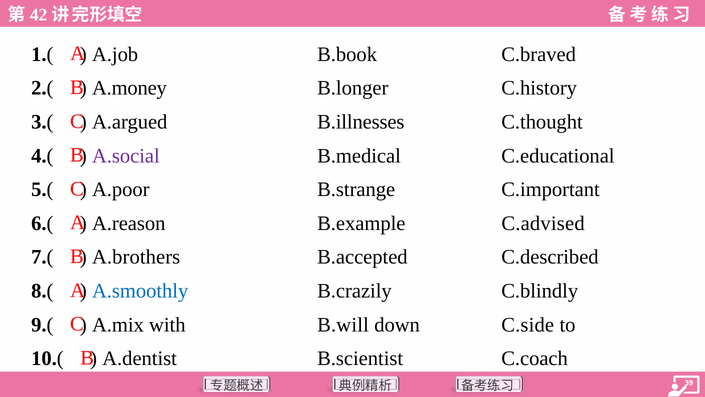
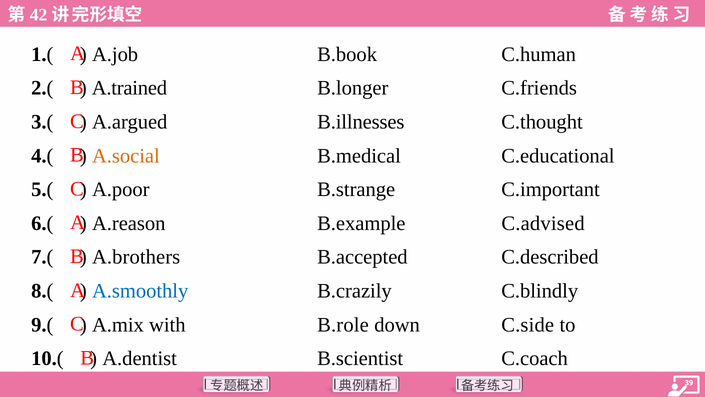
C.braved: C.braved -> C.human
A.money: A.money -> A.trained
C.history: C.history -> C.friends
A.social colour: purple -> orange
B.will: B.will -> B.role
